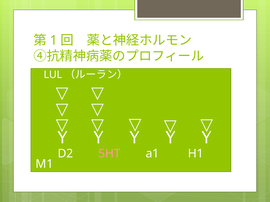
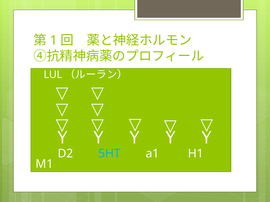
5HT colour: pink -> light blue
